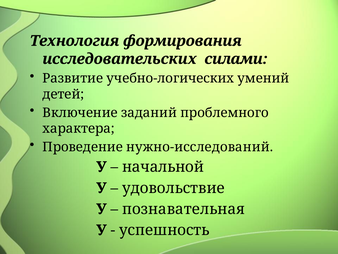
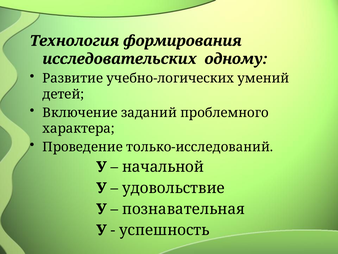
силами: силами -> одному
нужно-исследований: нужно-исследований -> только-исследований
